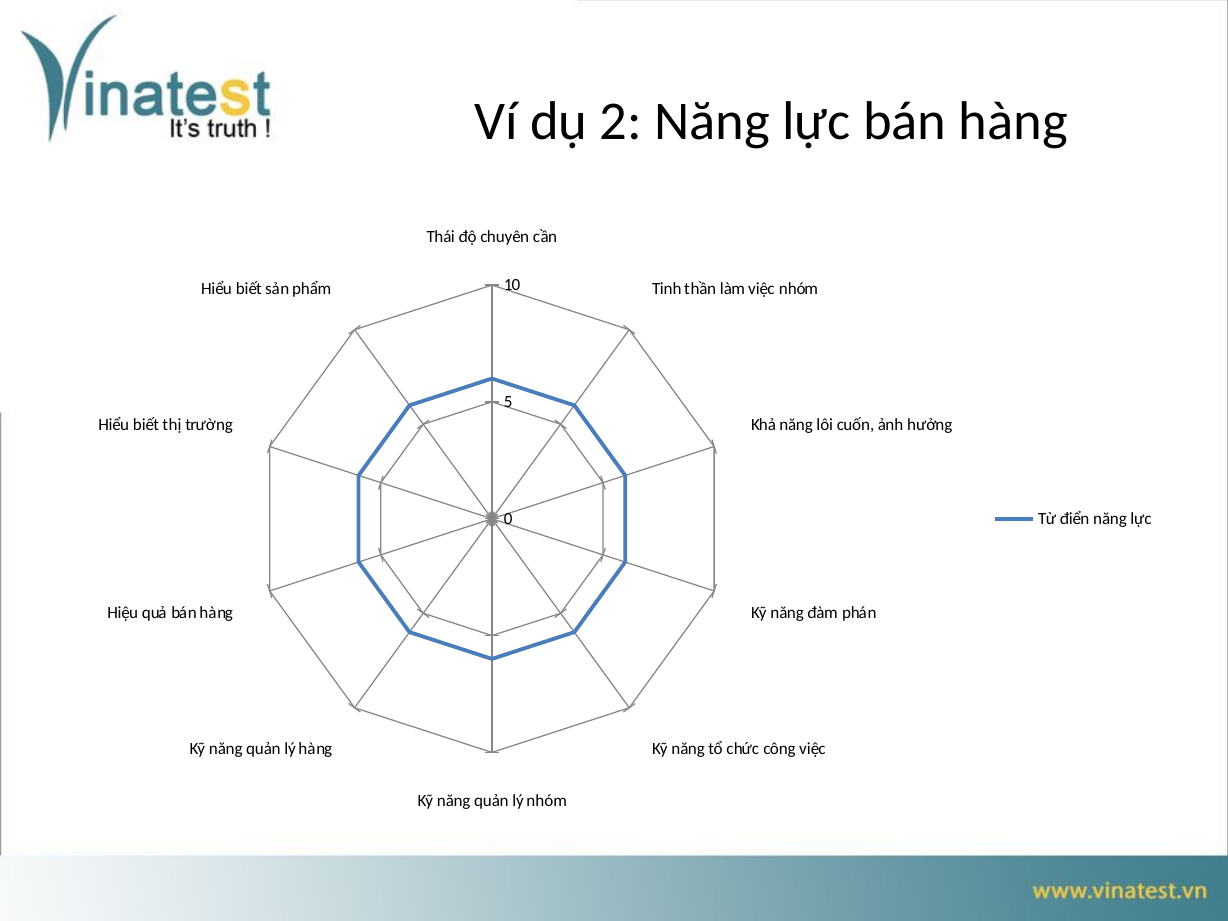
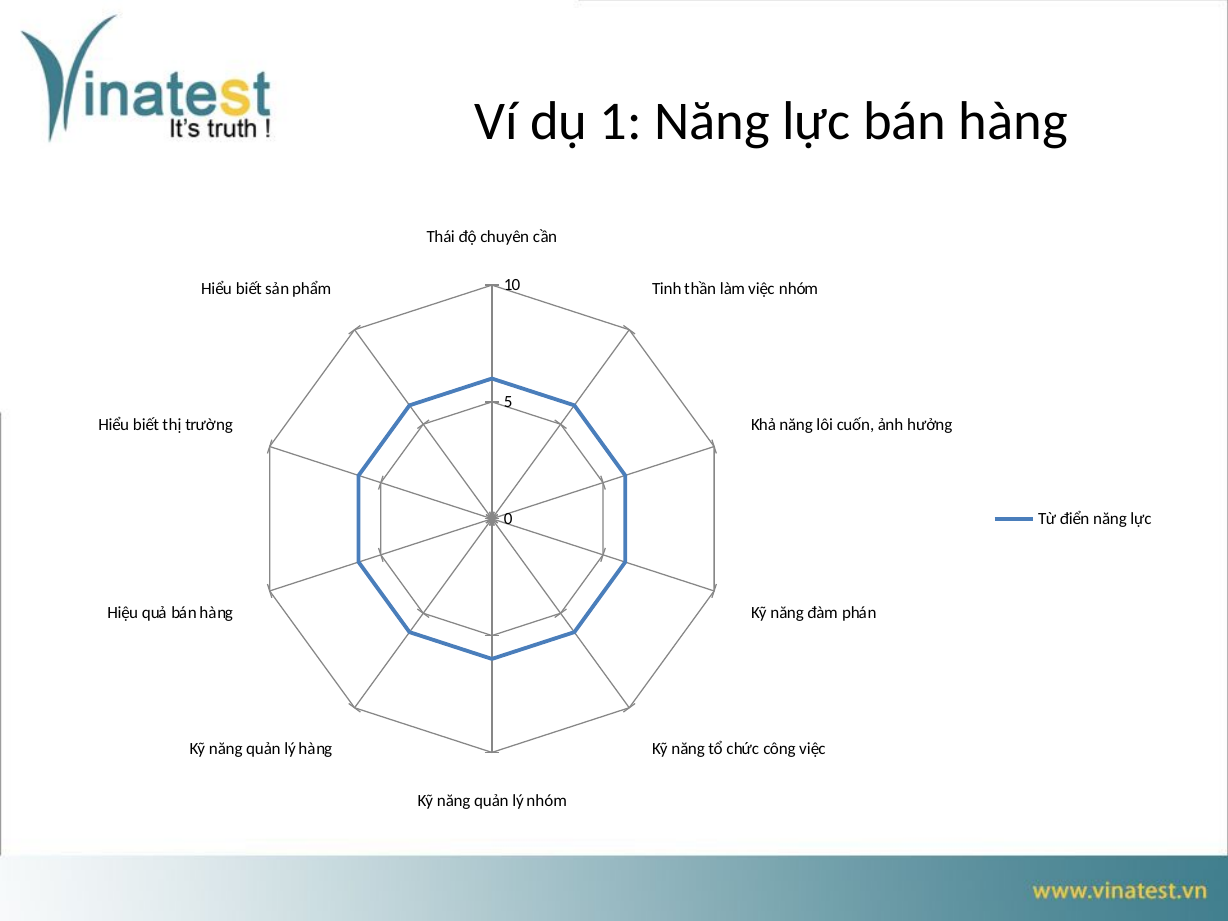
2: 2 -> 1
